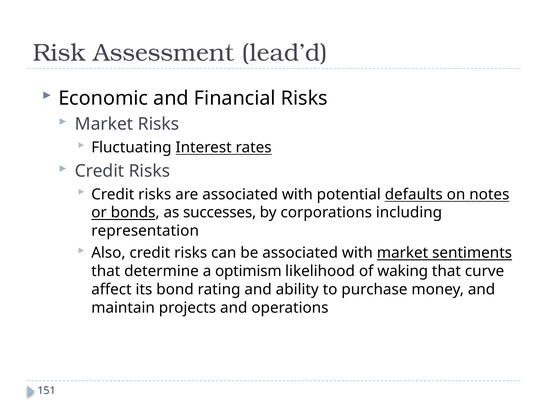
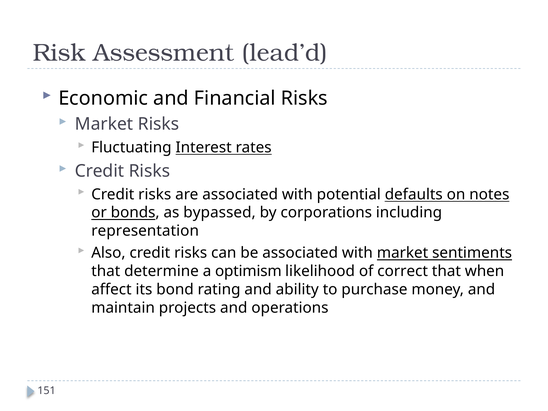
successes: successes -> bypassed
waking: waking -> correct
curve: curve -> when
